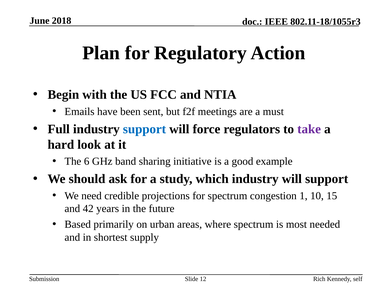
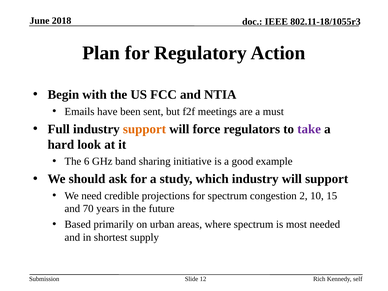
support at (144, 129) colour: blue -> orange
1: 1 -> 2
42: 42 -> 70
